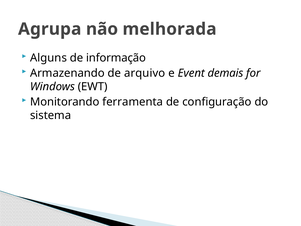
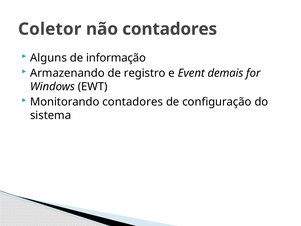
Agrupa: Agrupa -> Coletor
não melhorada: melhorada -> contadores
arquivo: arquivo -> registro
Monitorando ferramenta: ferramenta -> contadores
